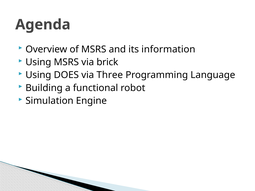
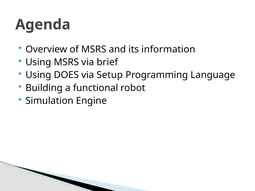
brick: brick -> brief
Three: Three -> Setup
